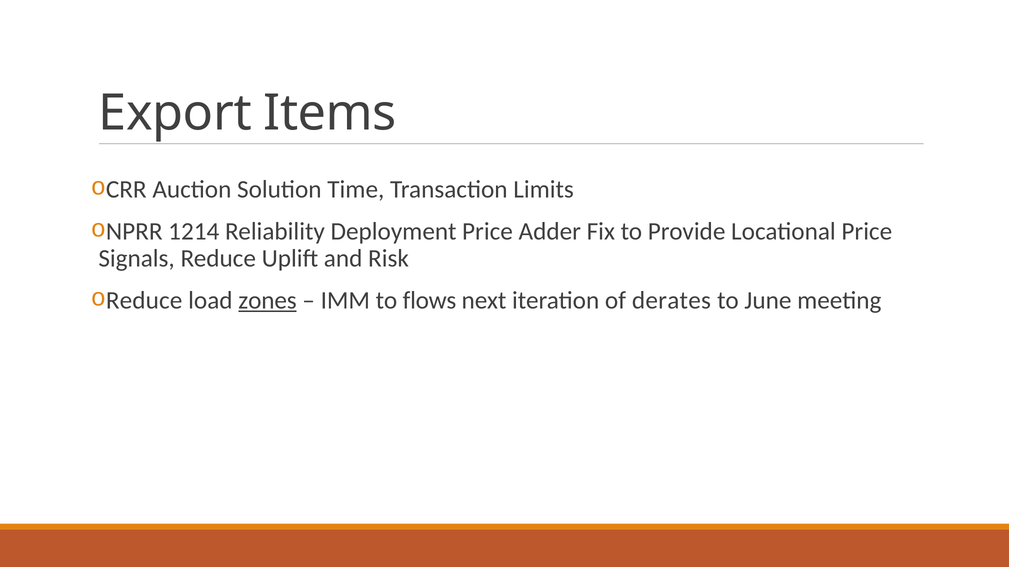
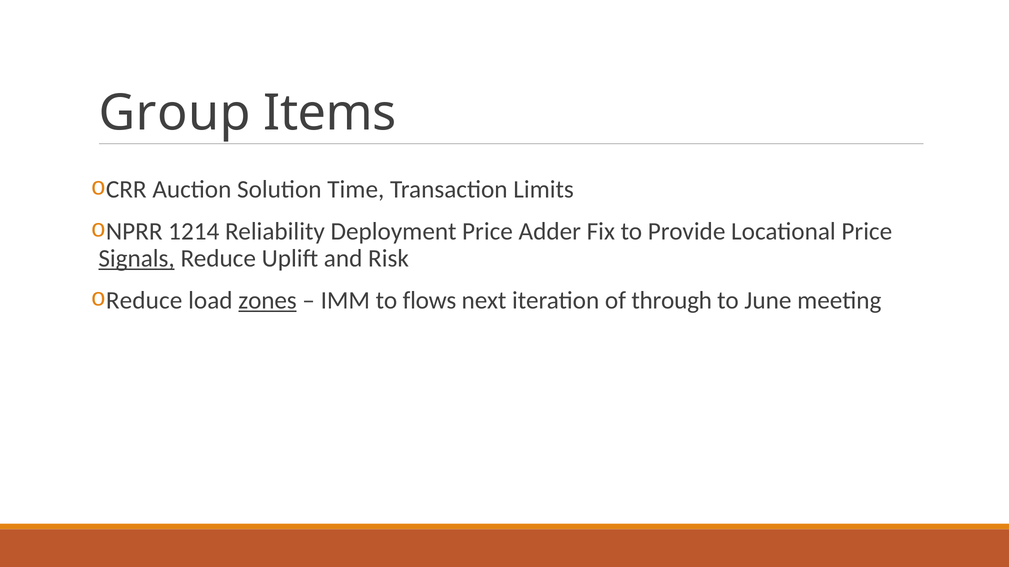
Export: Export -> Group
Signals underline: none -> present
derates: derates -> through
